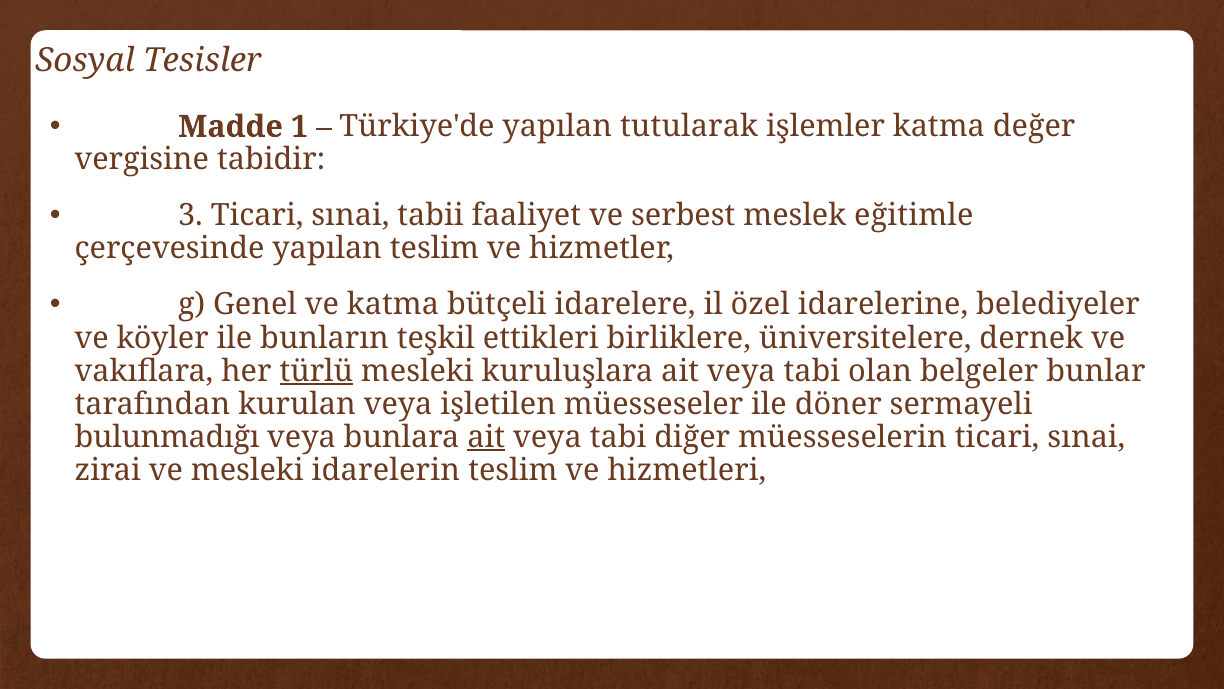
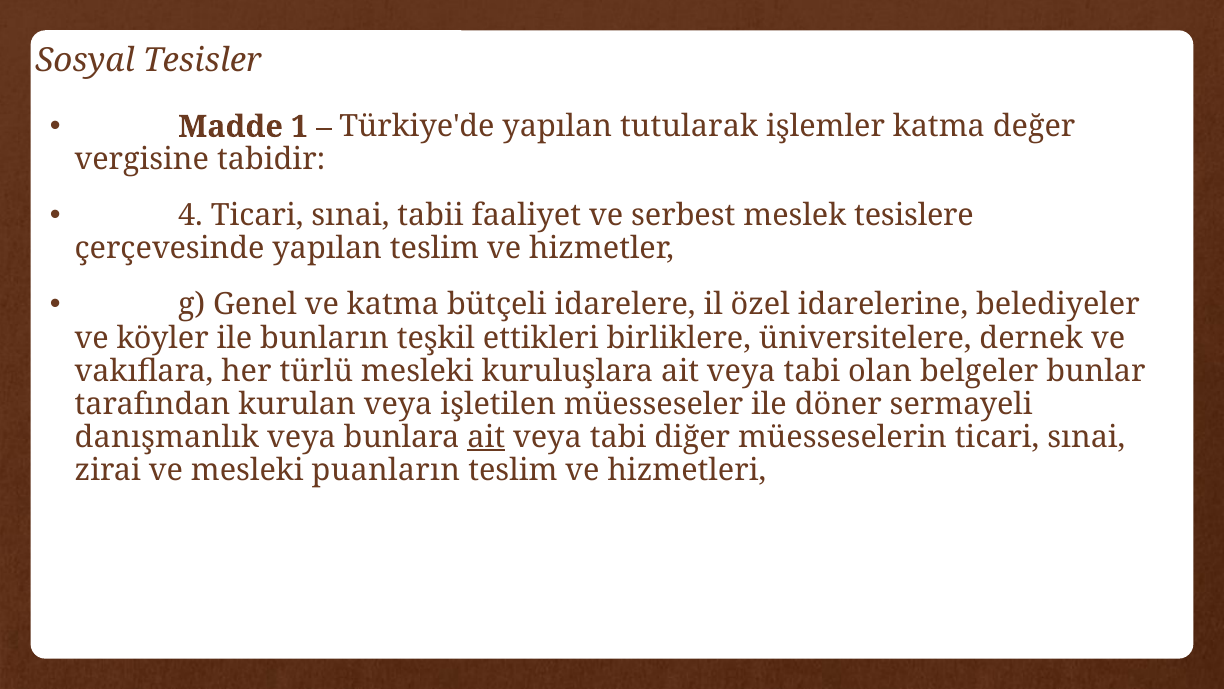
3: 3 -> 4
eğitimle: eğitimle -> tesislere
türlü underline: present -> none
bulunmadığı: bulunmadığı -> danışmanlık
idarelerin: idarelerin -> puanların
